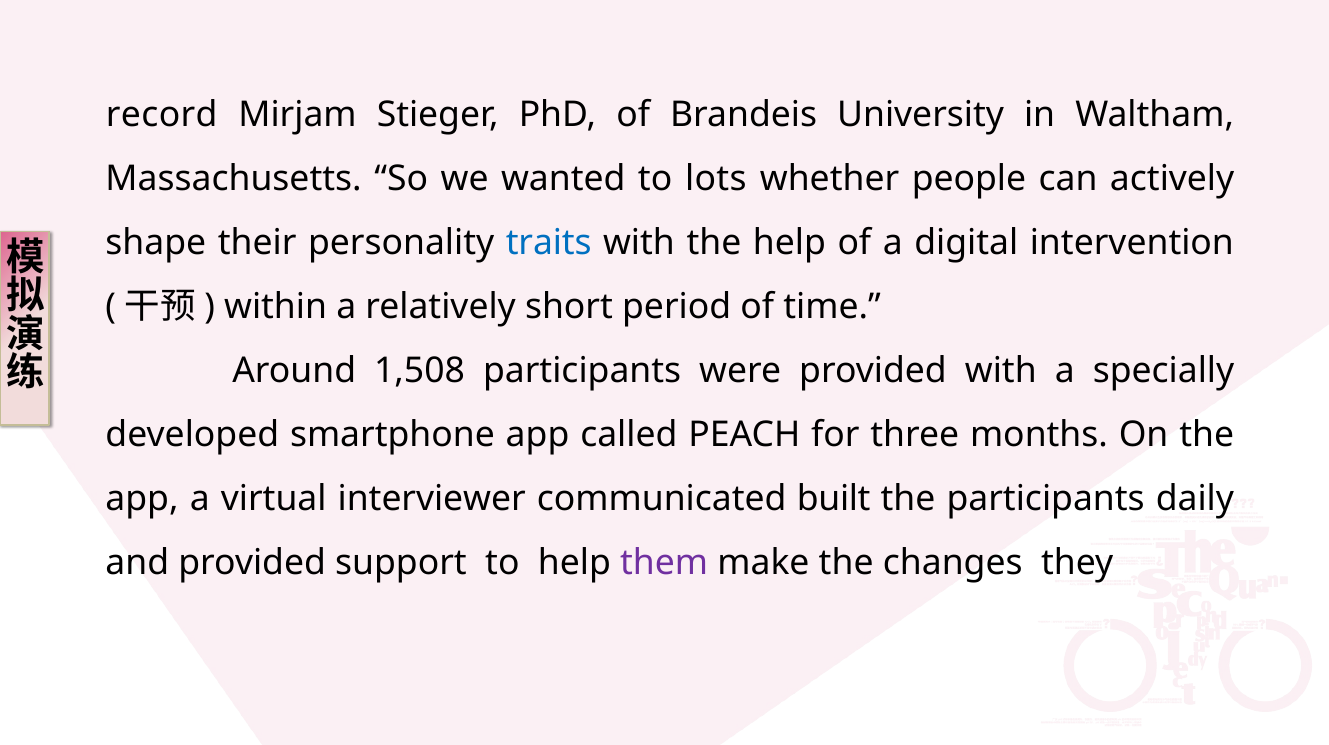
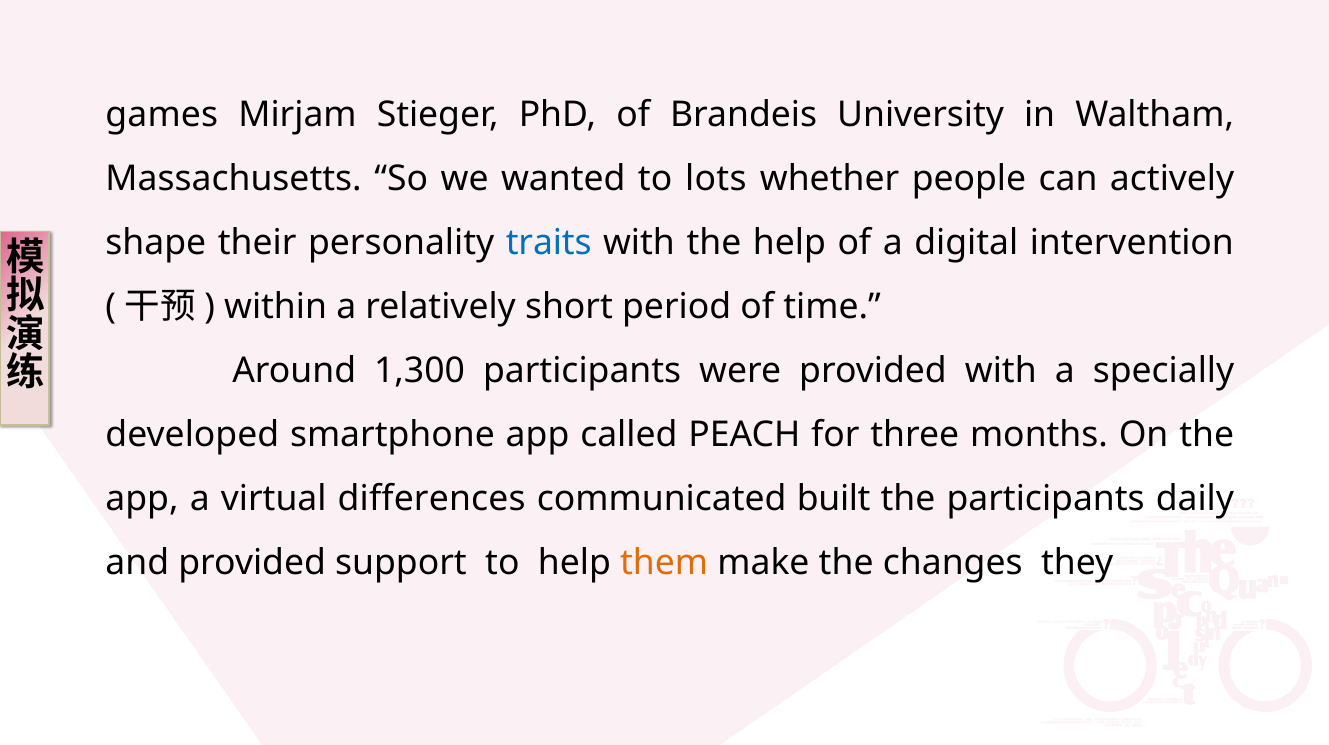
record: record -> games
1,508: 1,508 -> 1,300
interviewer: interviewer -> differences
them colour: purple -> orange
